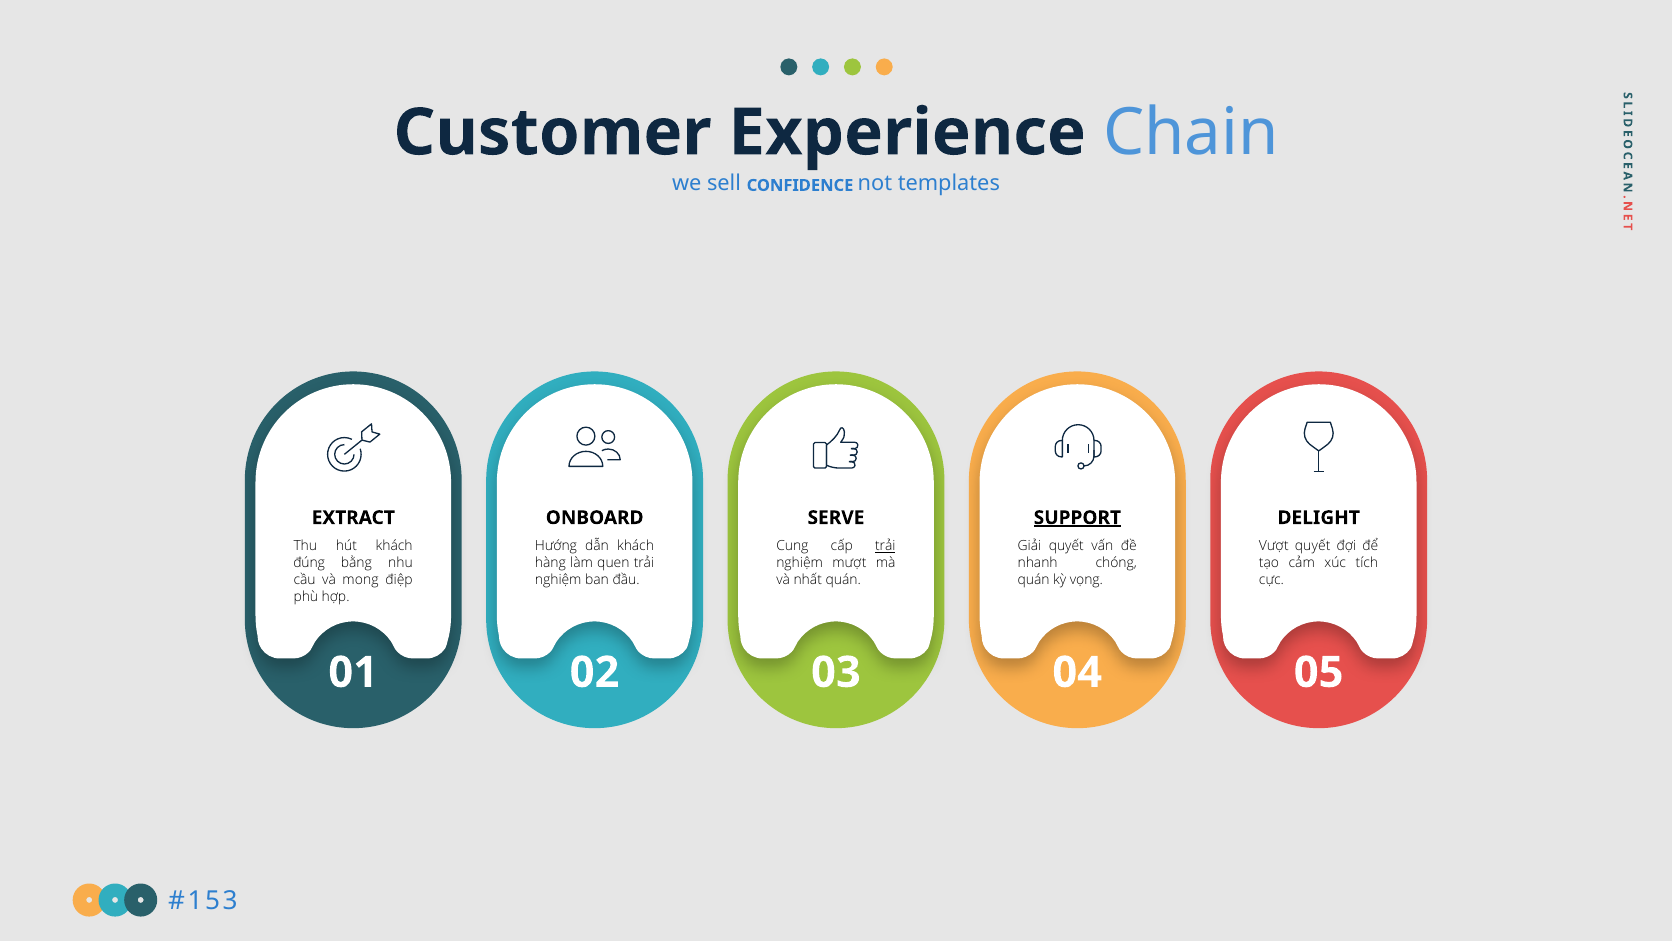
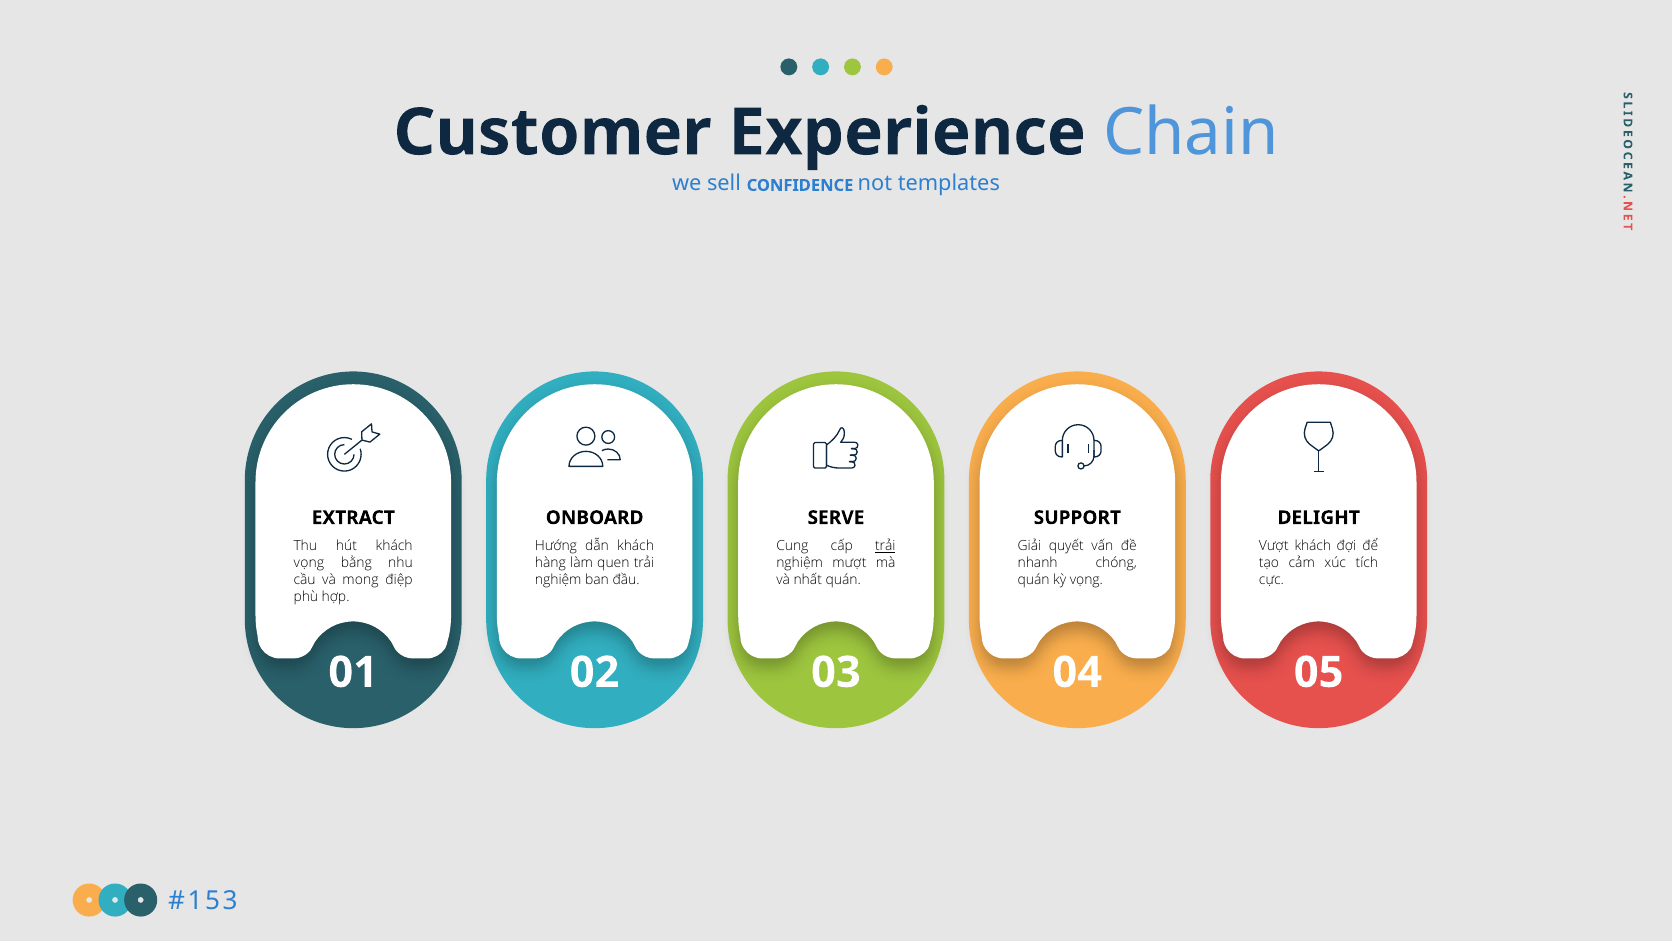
SUPPORT underline: present -> none
Vượt quyết: quyết -> khách
đúng at (309, 563): đúng -> vọng
